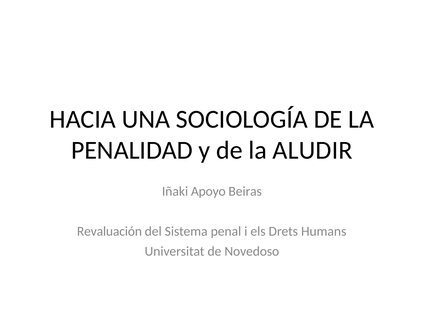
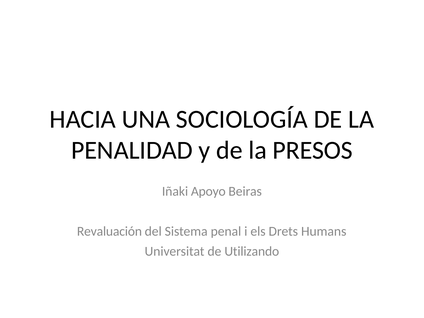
ALUDIR: ALUDIR -> PRESOS
Novedoso: Novedoso -> Utilizando
